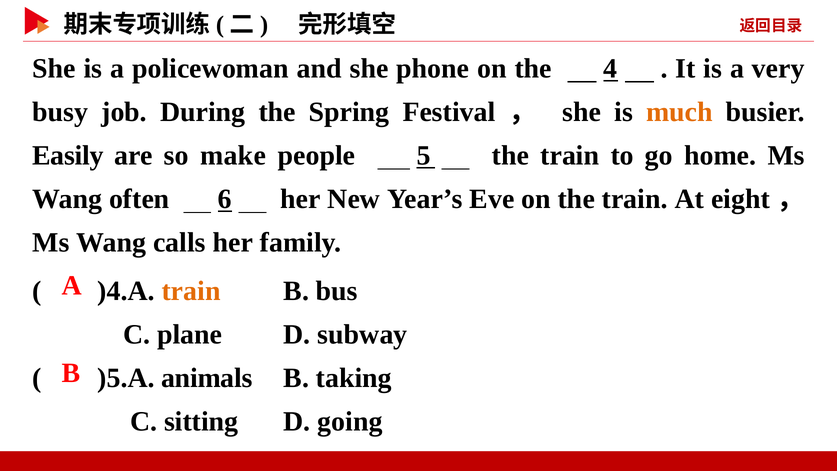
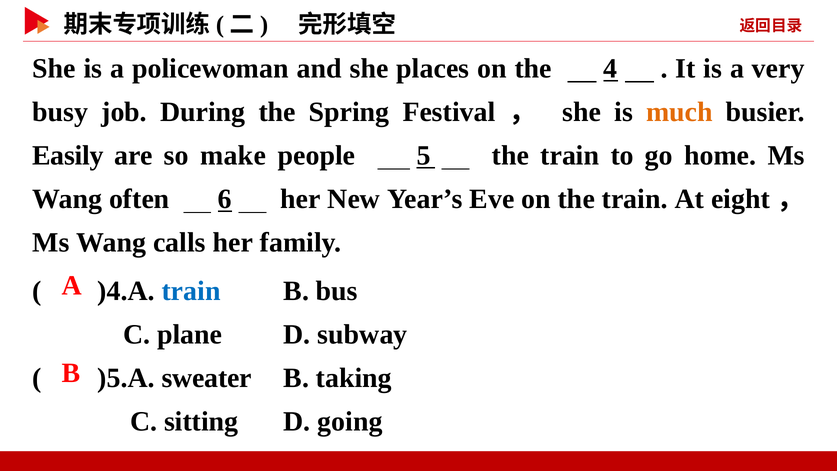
phone: phone -> places
train at (191, 291) colour: orange -> blue
animals: animals -> sweater
